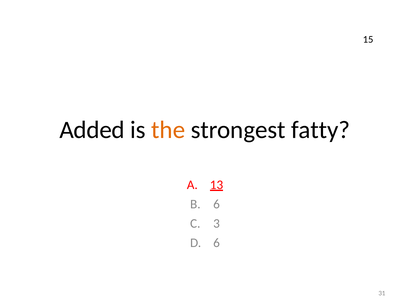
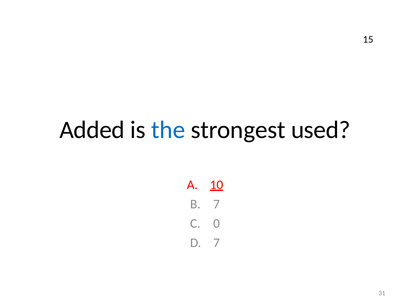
the colour: orange -> blue
fatty: fatty -> used
13: 13 -> 10
6 at (217, 204): 6 -> 7
3: 3 -> 0
6 at (217, 243): 6 -> 7
